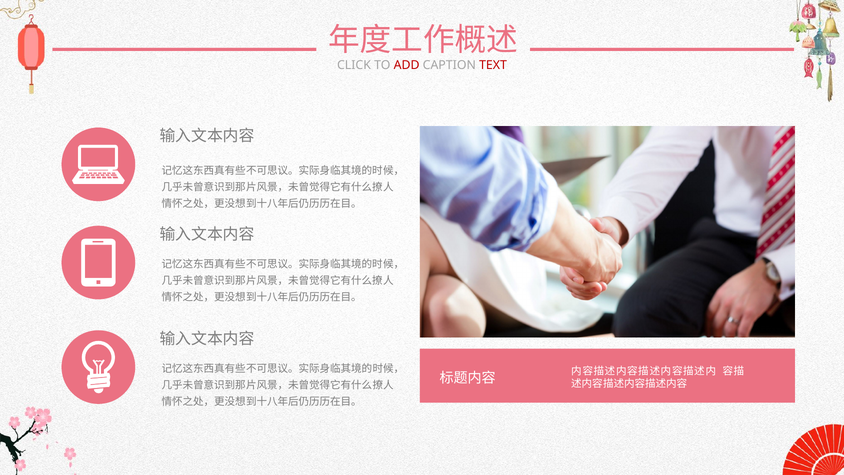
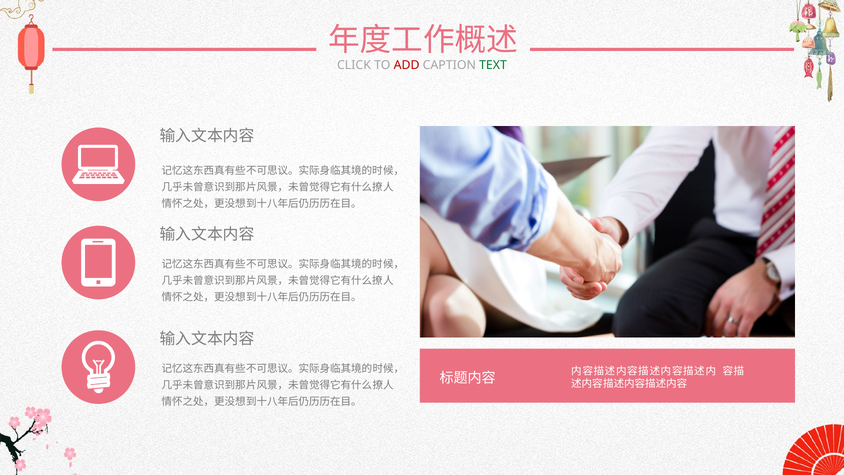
TEXT colour: red -> green
